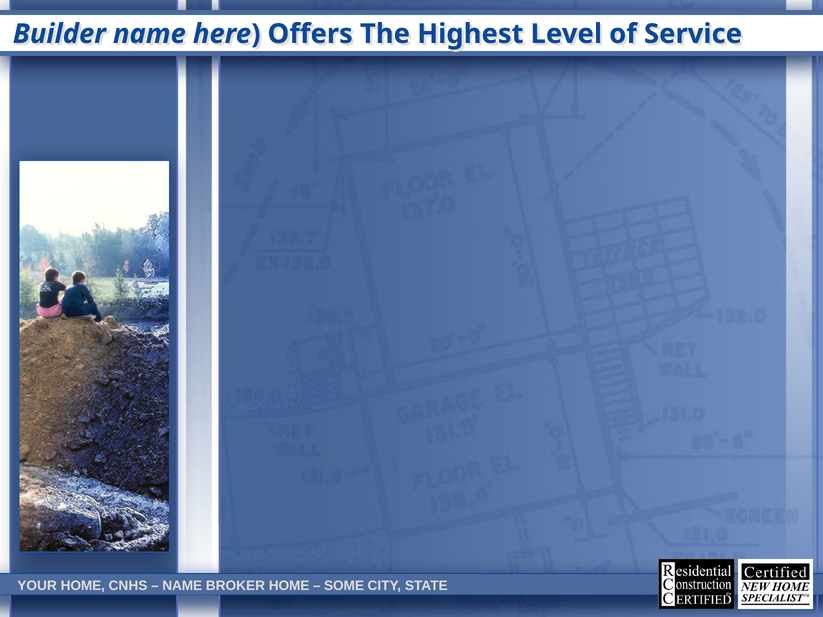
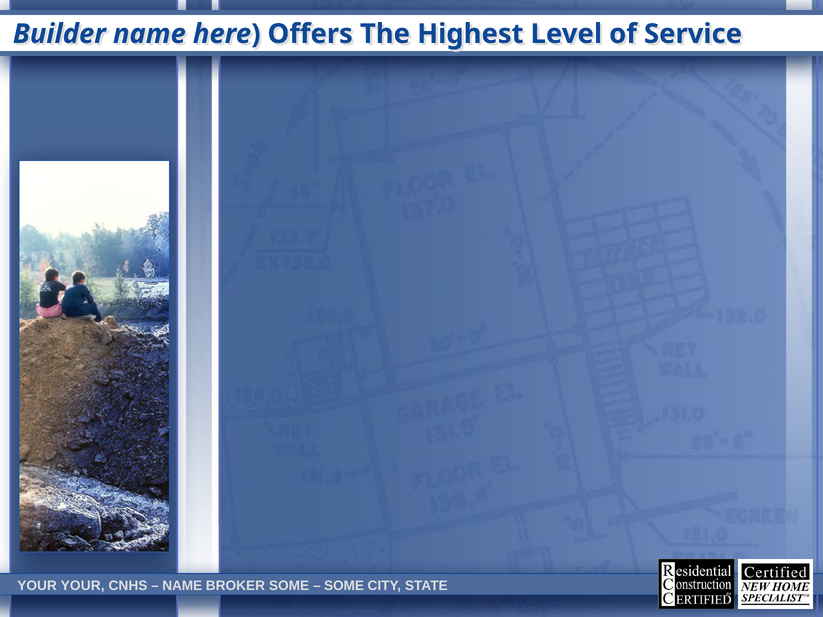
YOUR HOME: HOME -> YOUR
BROKER HOME: HOME -> SOME
